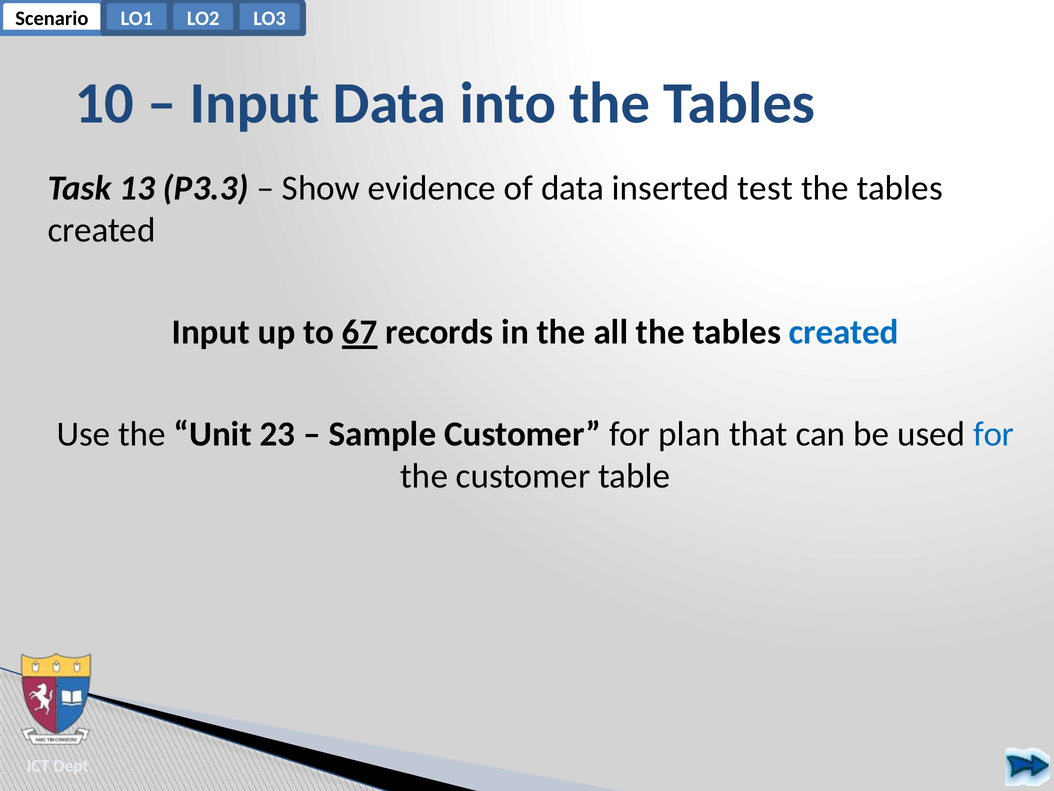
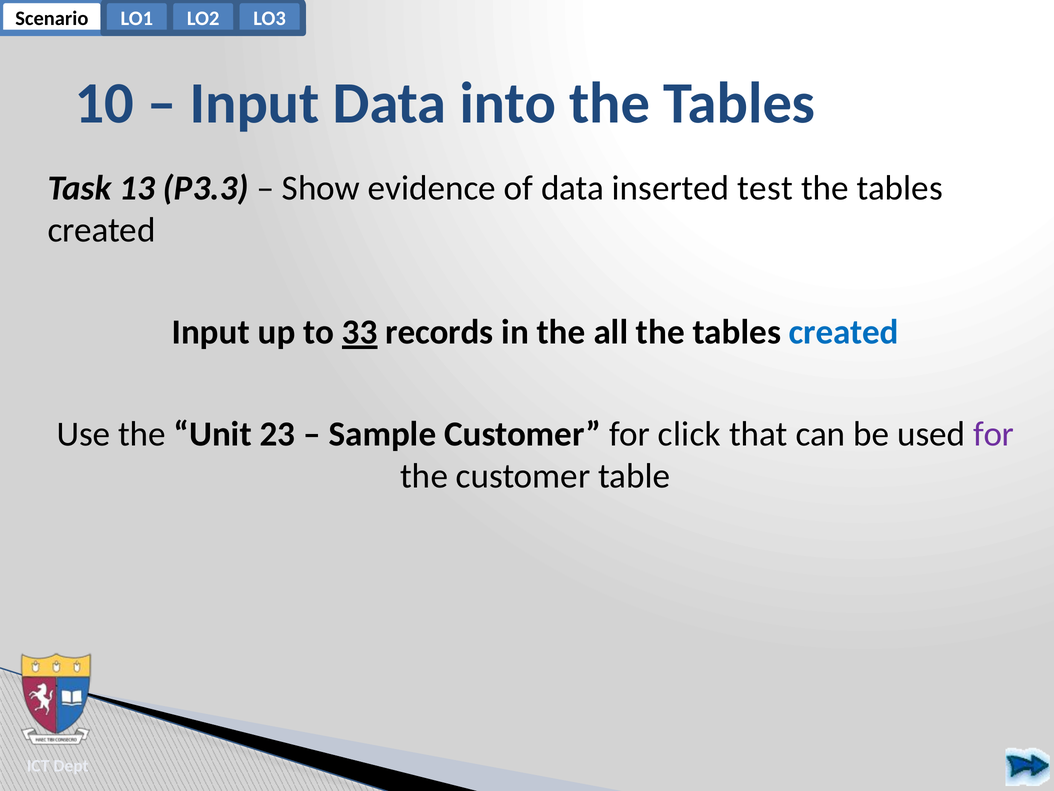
67: 67 -> 33
plan: plan -> click
for at (994, 434) colour: blue -> purple
